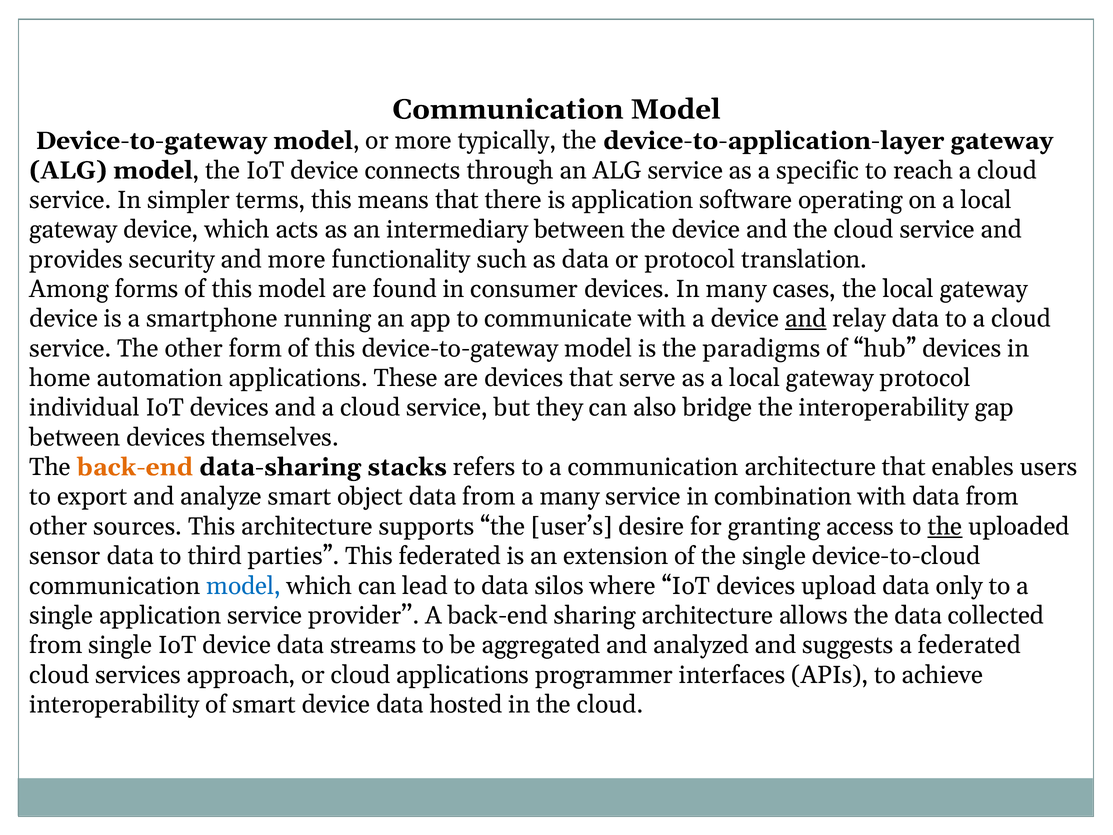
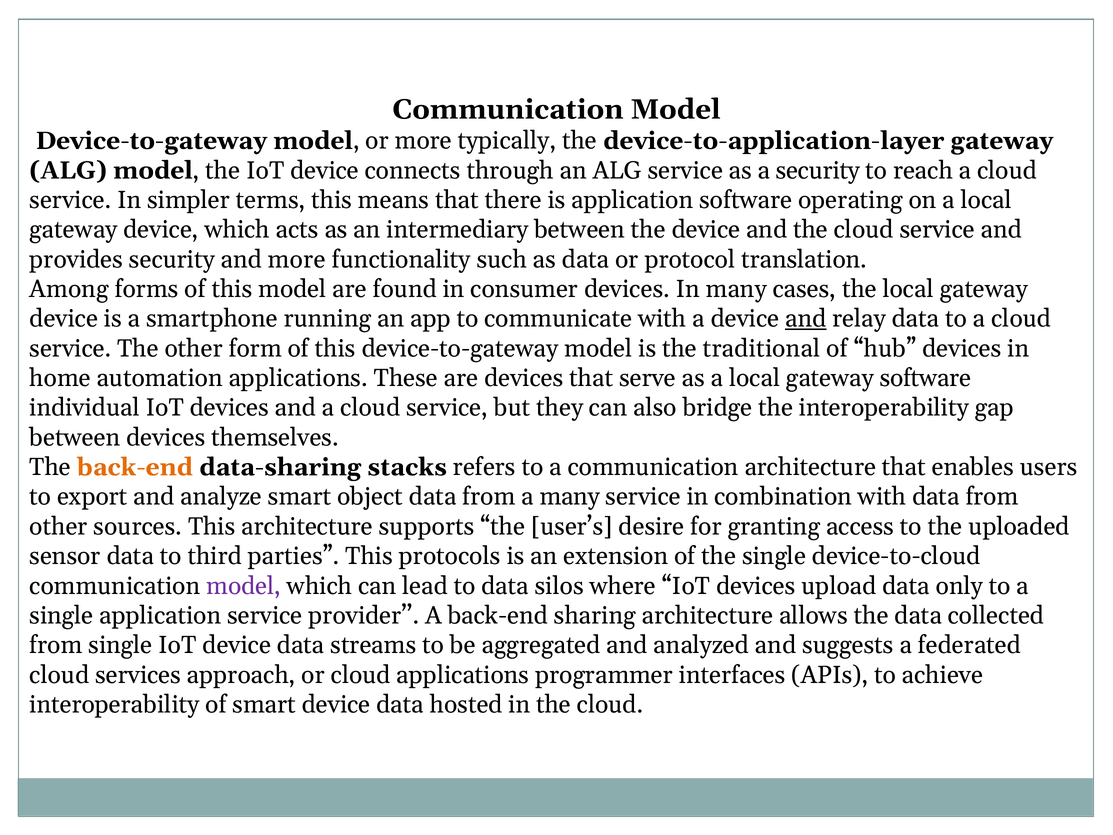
a specific: specific -> security
paradigms: paradigms -> traditional
gateway protocol: protocol -> software
the at (945, 526) underline: present -> none
This federated: federated -> protocols
model at (244, 586) colour: blue -> purple
